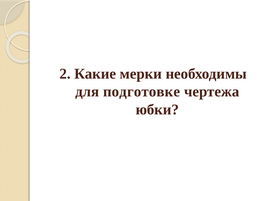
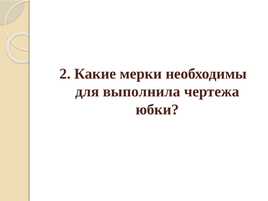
подготовке: подготовке -> выполнила
